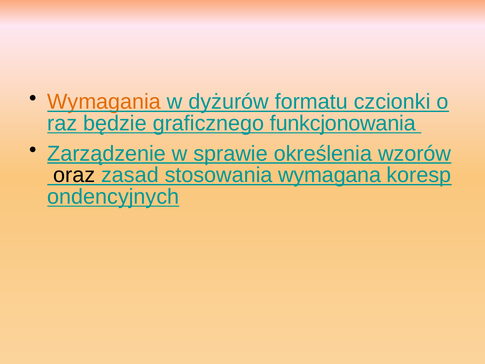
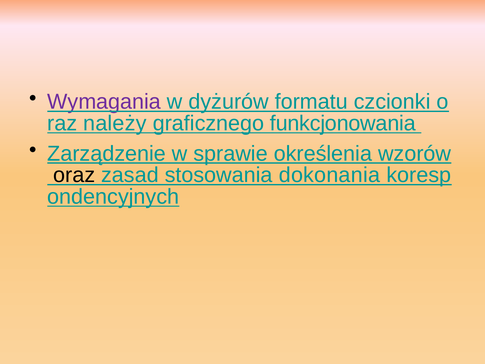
Wymagania colour: orange -> purple
będzie: będzie -> należy
wymagana: wymagana -> dokonania
